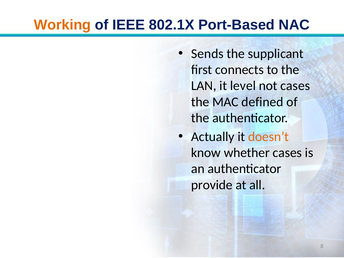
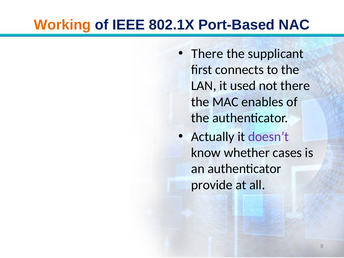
Sends at (207, 54): Sends -> There
level: level -> used
not cases: cases -> there
defined: defined -> enables
doesn’t colour: orange -> purple
